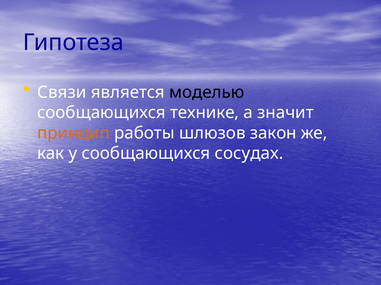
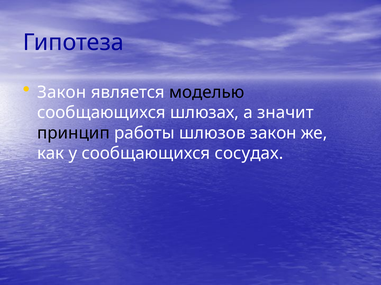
Связи at (62, 93): Связи -> Закон
технике: технике -> шлюзах
принцип colour: orange -> black
